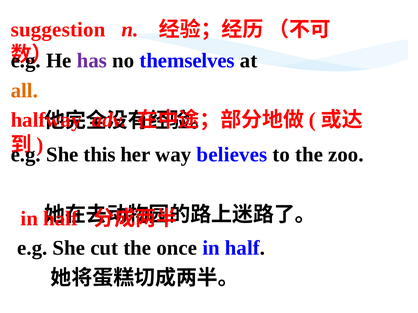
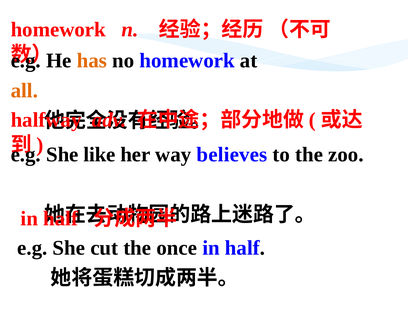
suggestion at (58, 30): suggestion -> homework
has colour: purple -> orange
no themselves: themselves -> homework
this: this -> like
